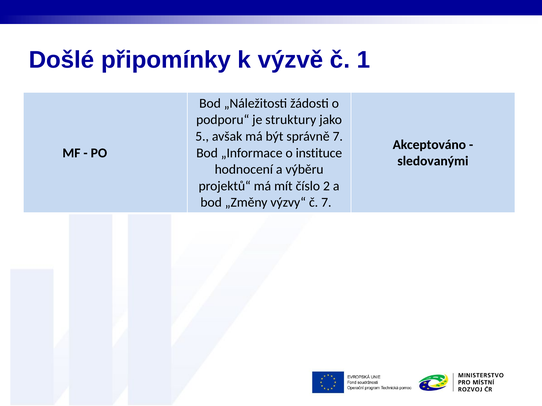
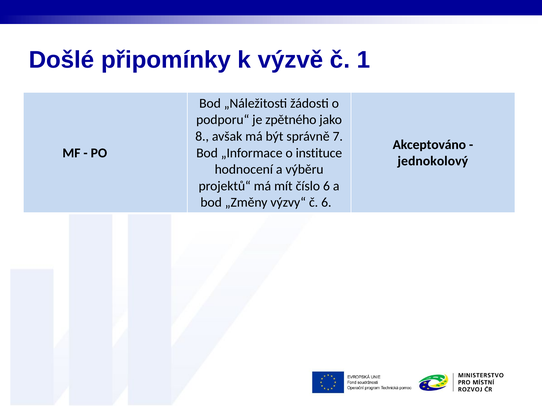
struktury: struktury -> zpětného
5: 5 -> 8
sledovanými: sledovanými -> jednokolový
číslo 2: 2 -> 6
č 7: 7 -> 6
